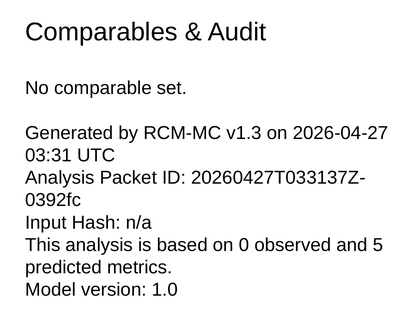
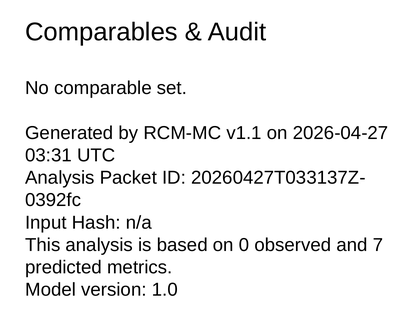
v1.3: v1.3 -> v1.1
5: 5 -> 7
